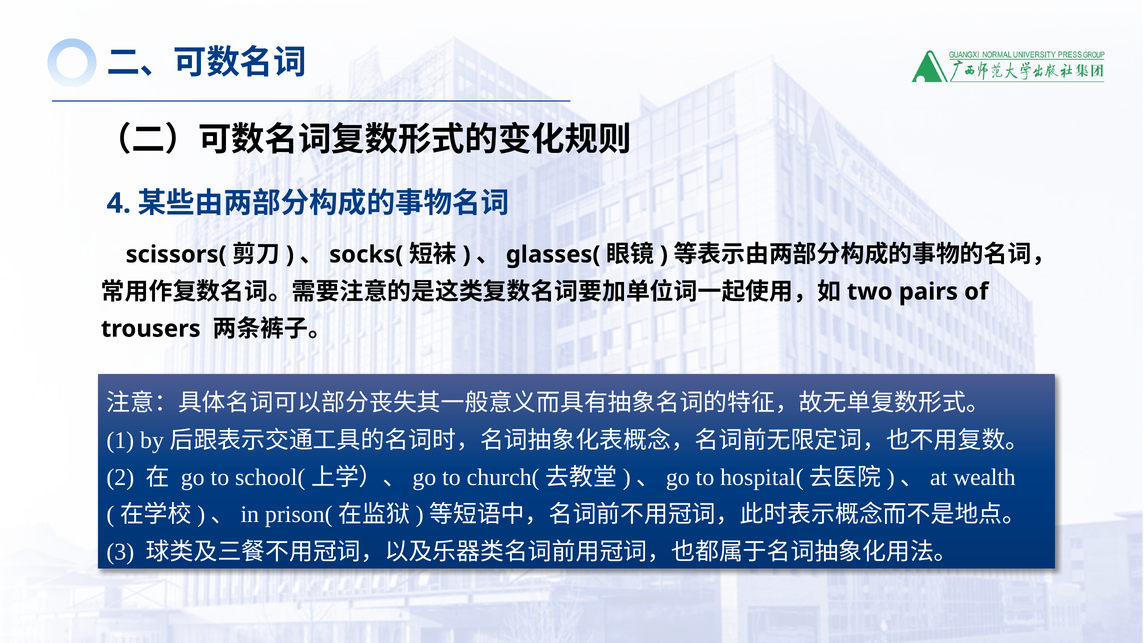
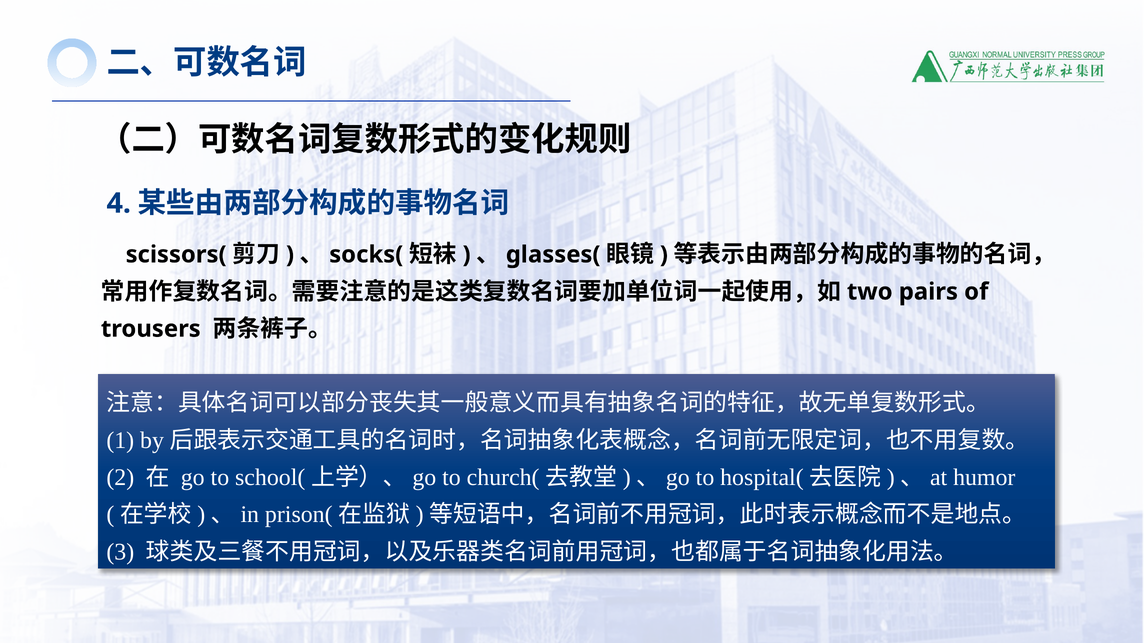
wealth: wealth -> humor
